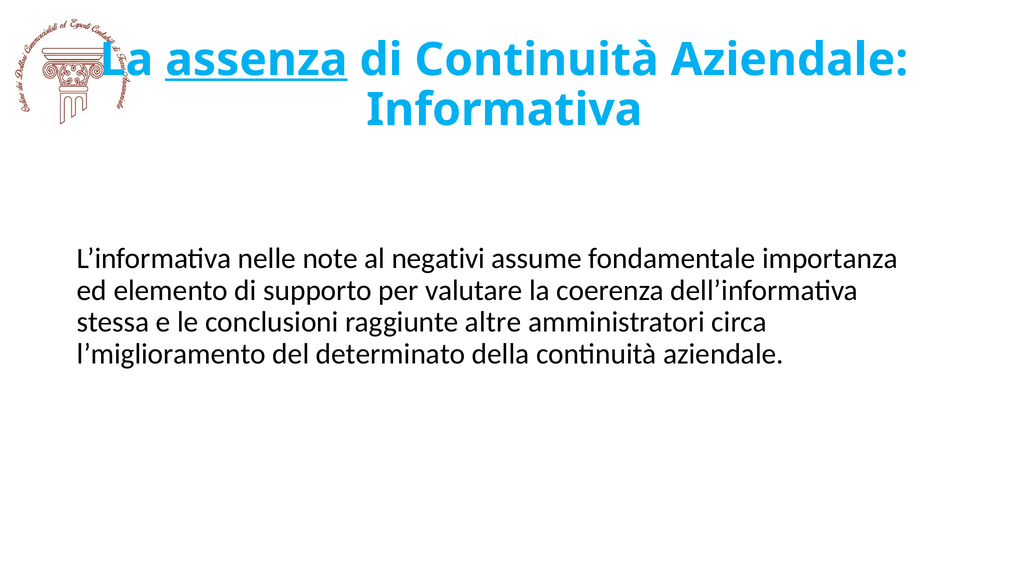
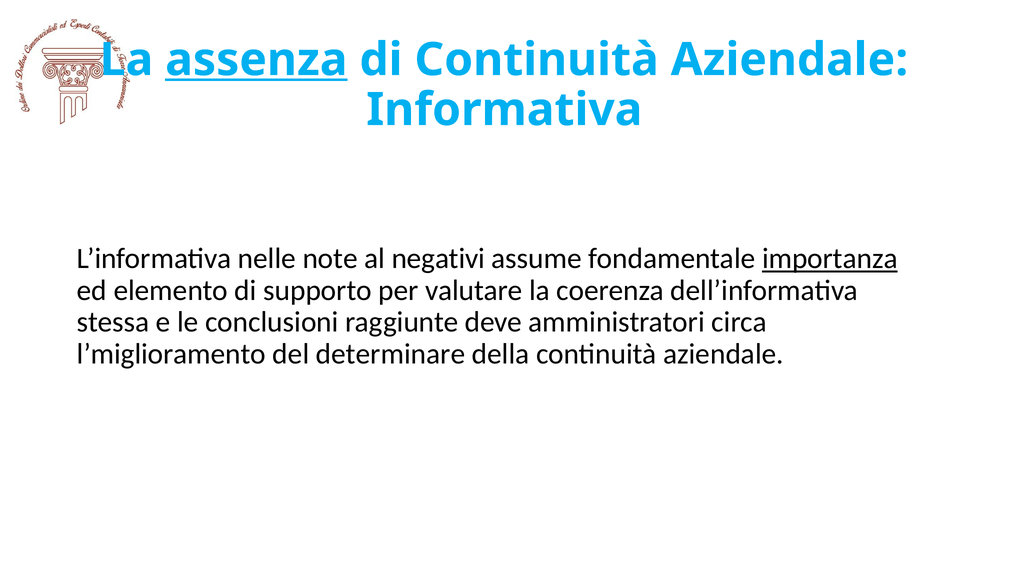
importanza underline: none -> present
altre: altre -> deve
determinato: determinato -> determinare
